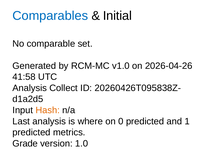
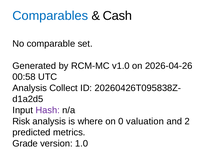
Initial: Initial -> Cash
41:58: 41:58 -> 00:58
Hash colour: orange -> purple
Last: Last -> Risk
0 predicted: predicted -> valuation
1: 1 -> 2
